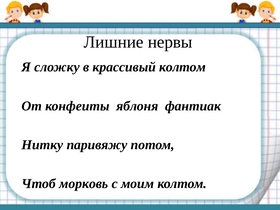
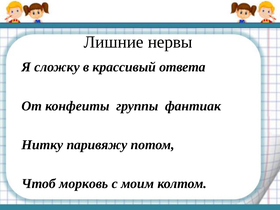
крассивый колтом: колтом -> ответа
яблоня: яблоня -> группы
